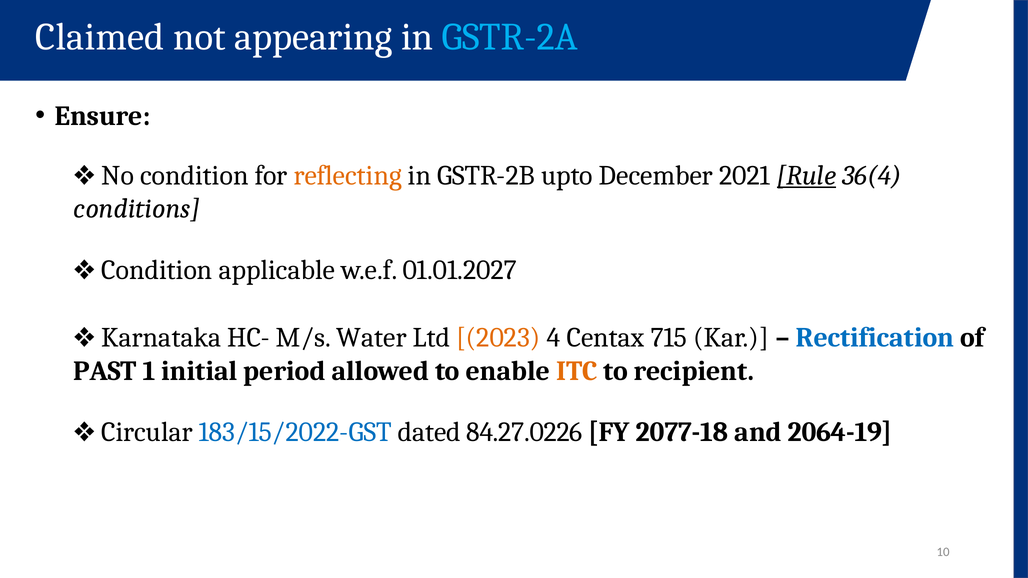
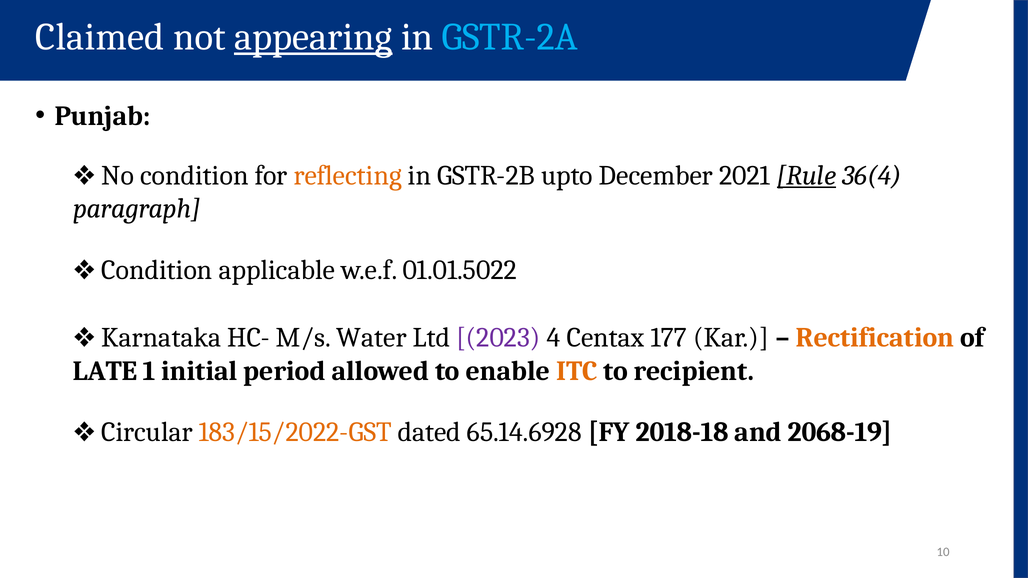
appearing underline: none -> present
Ensure: Ensure -> Punjab
conditions: conditions -> paragraph
01.01.2027: 01.01.2027 -> 01.01.5022
2023 colour: orange -> purple
715: 715 -> 177
Rectification colour: blue -> orange
PAST: PAST -> LATE
183/15/2022-GST colour: blue -> orange
84.27.0226: 84.27.0226 -> 65.14.6928
2077-18: 2077-18 -> 2018-18
2064-19: 2064-19 -> 2068-19
